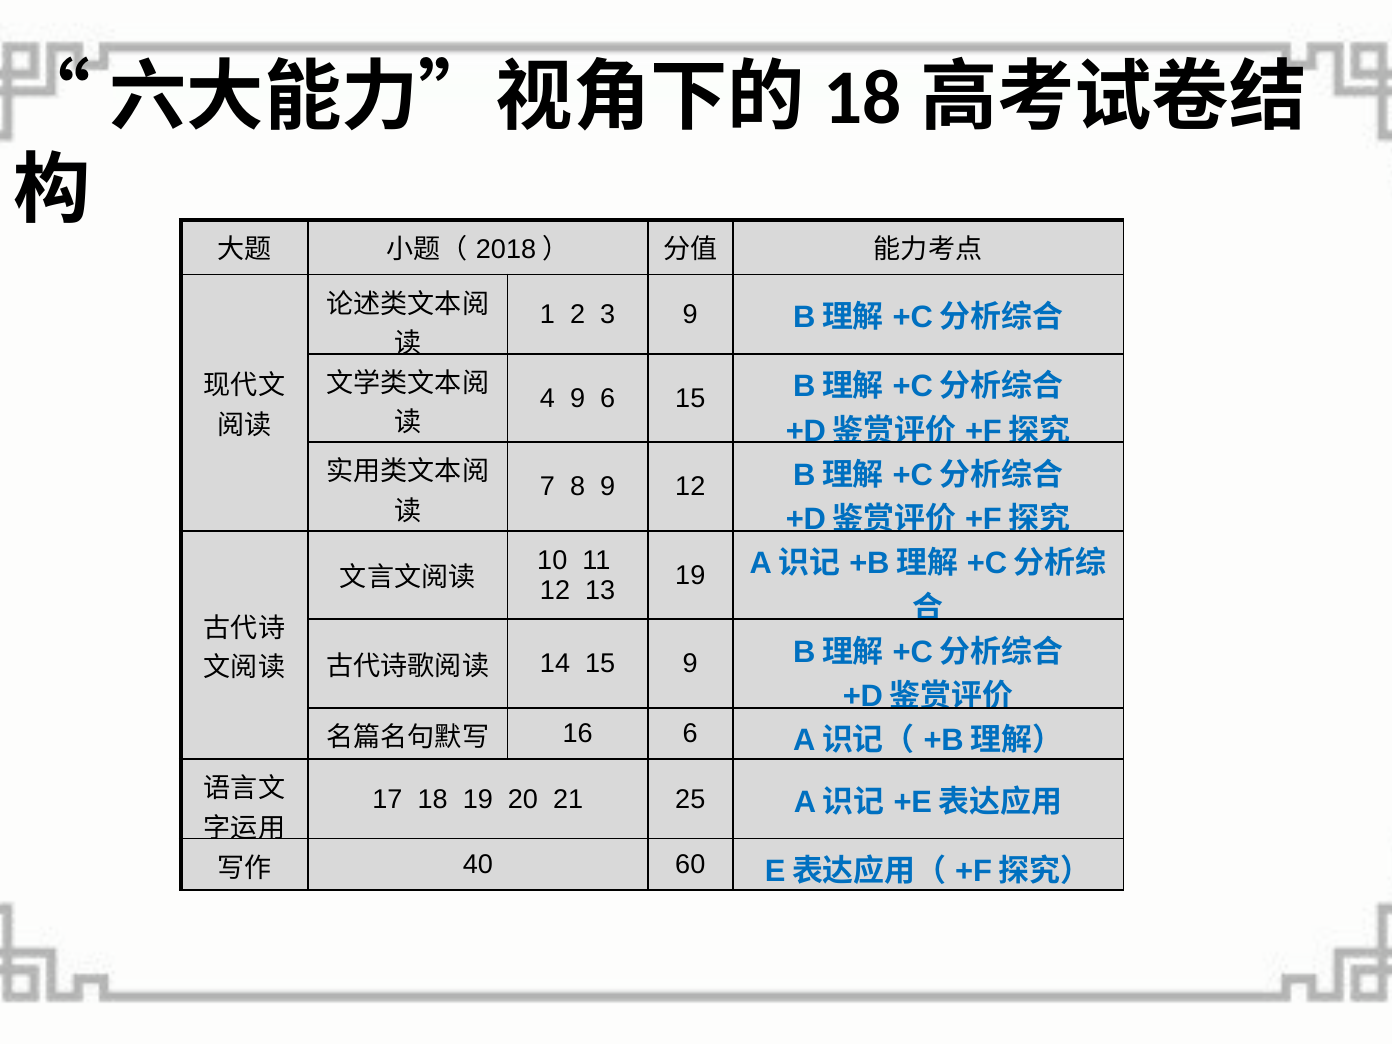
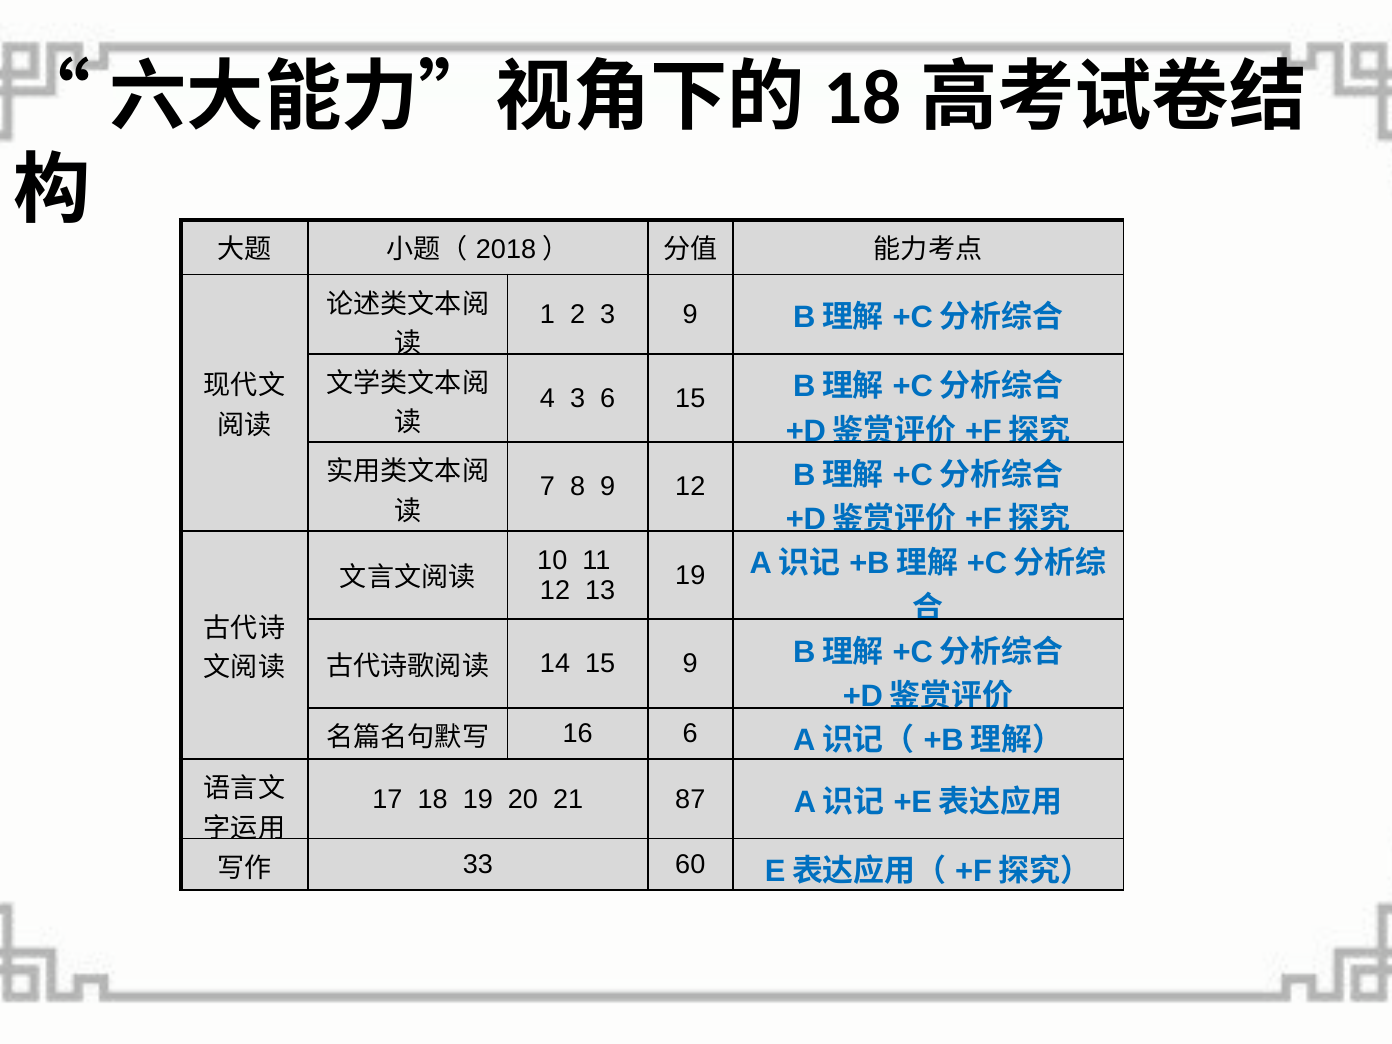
4 9: 9 -> 3
25: 25 -> 87
40: 40 -> 33
